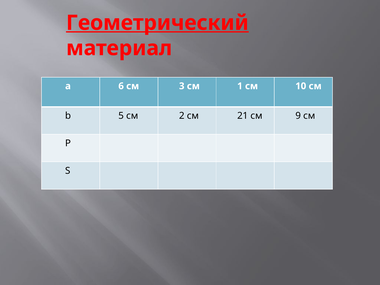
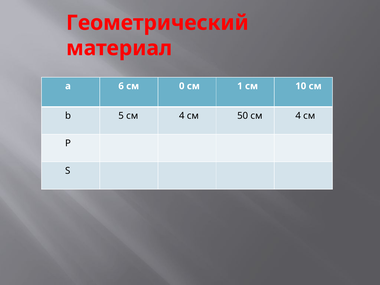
Геометрический underline: present -> none
3: 3 -> 0
5 см 2: 2 -> 4
21: 21 -> 50
9 at (298, 116): 9 -> 4
